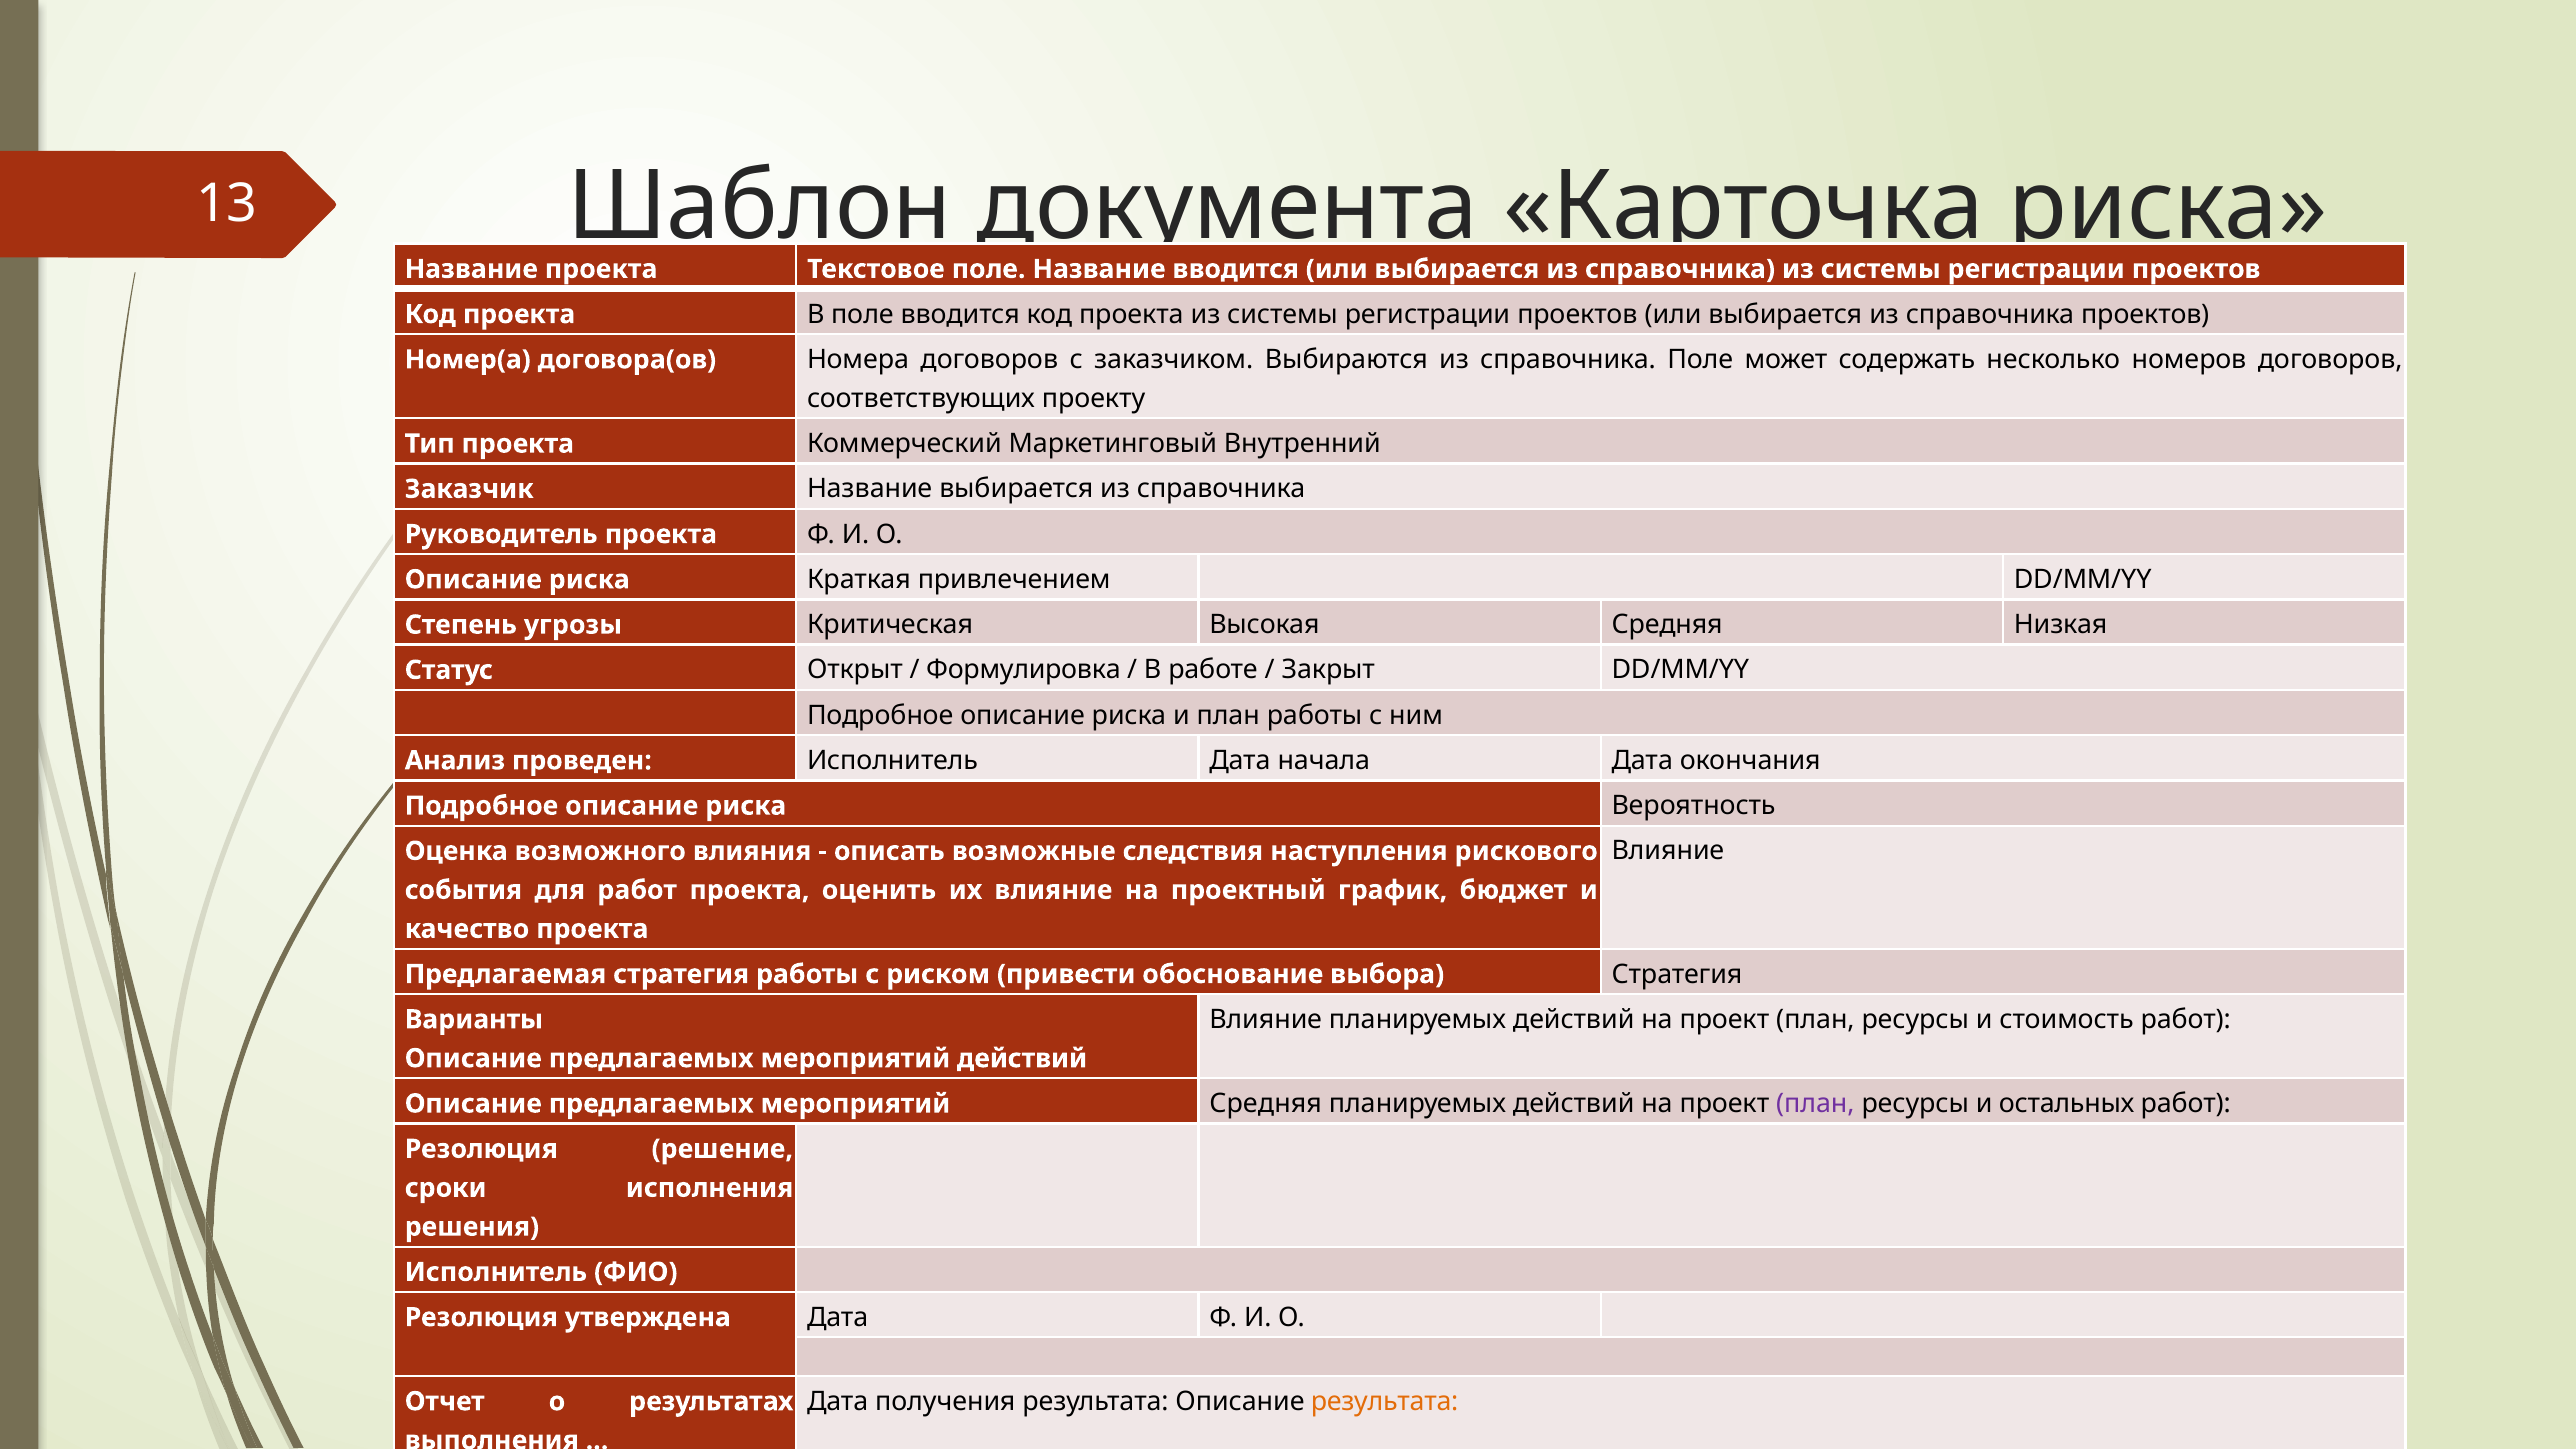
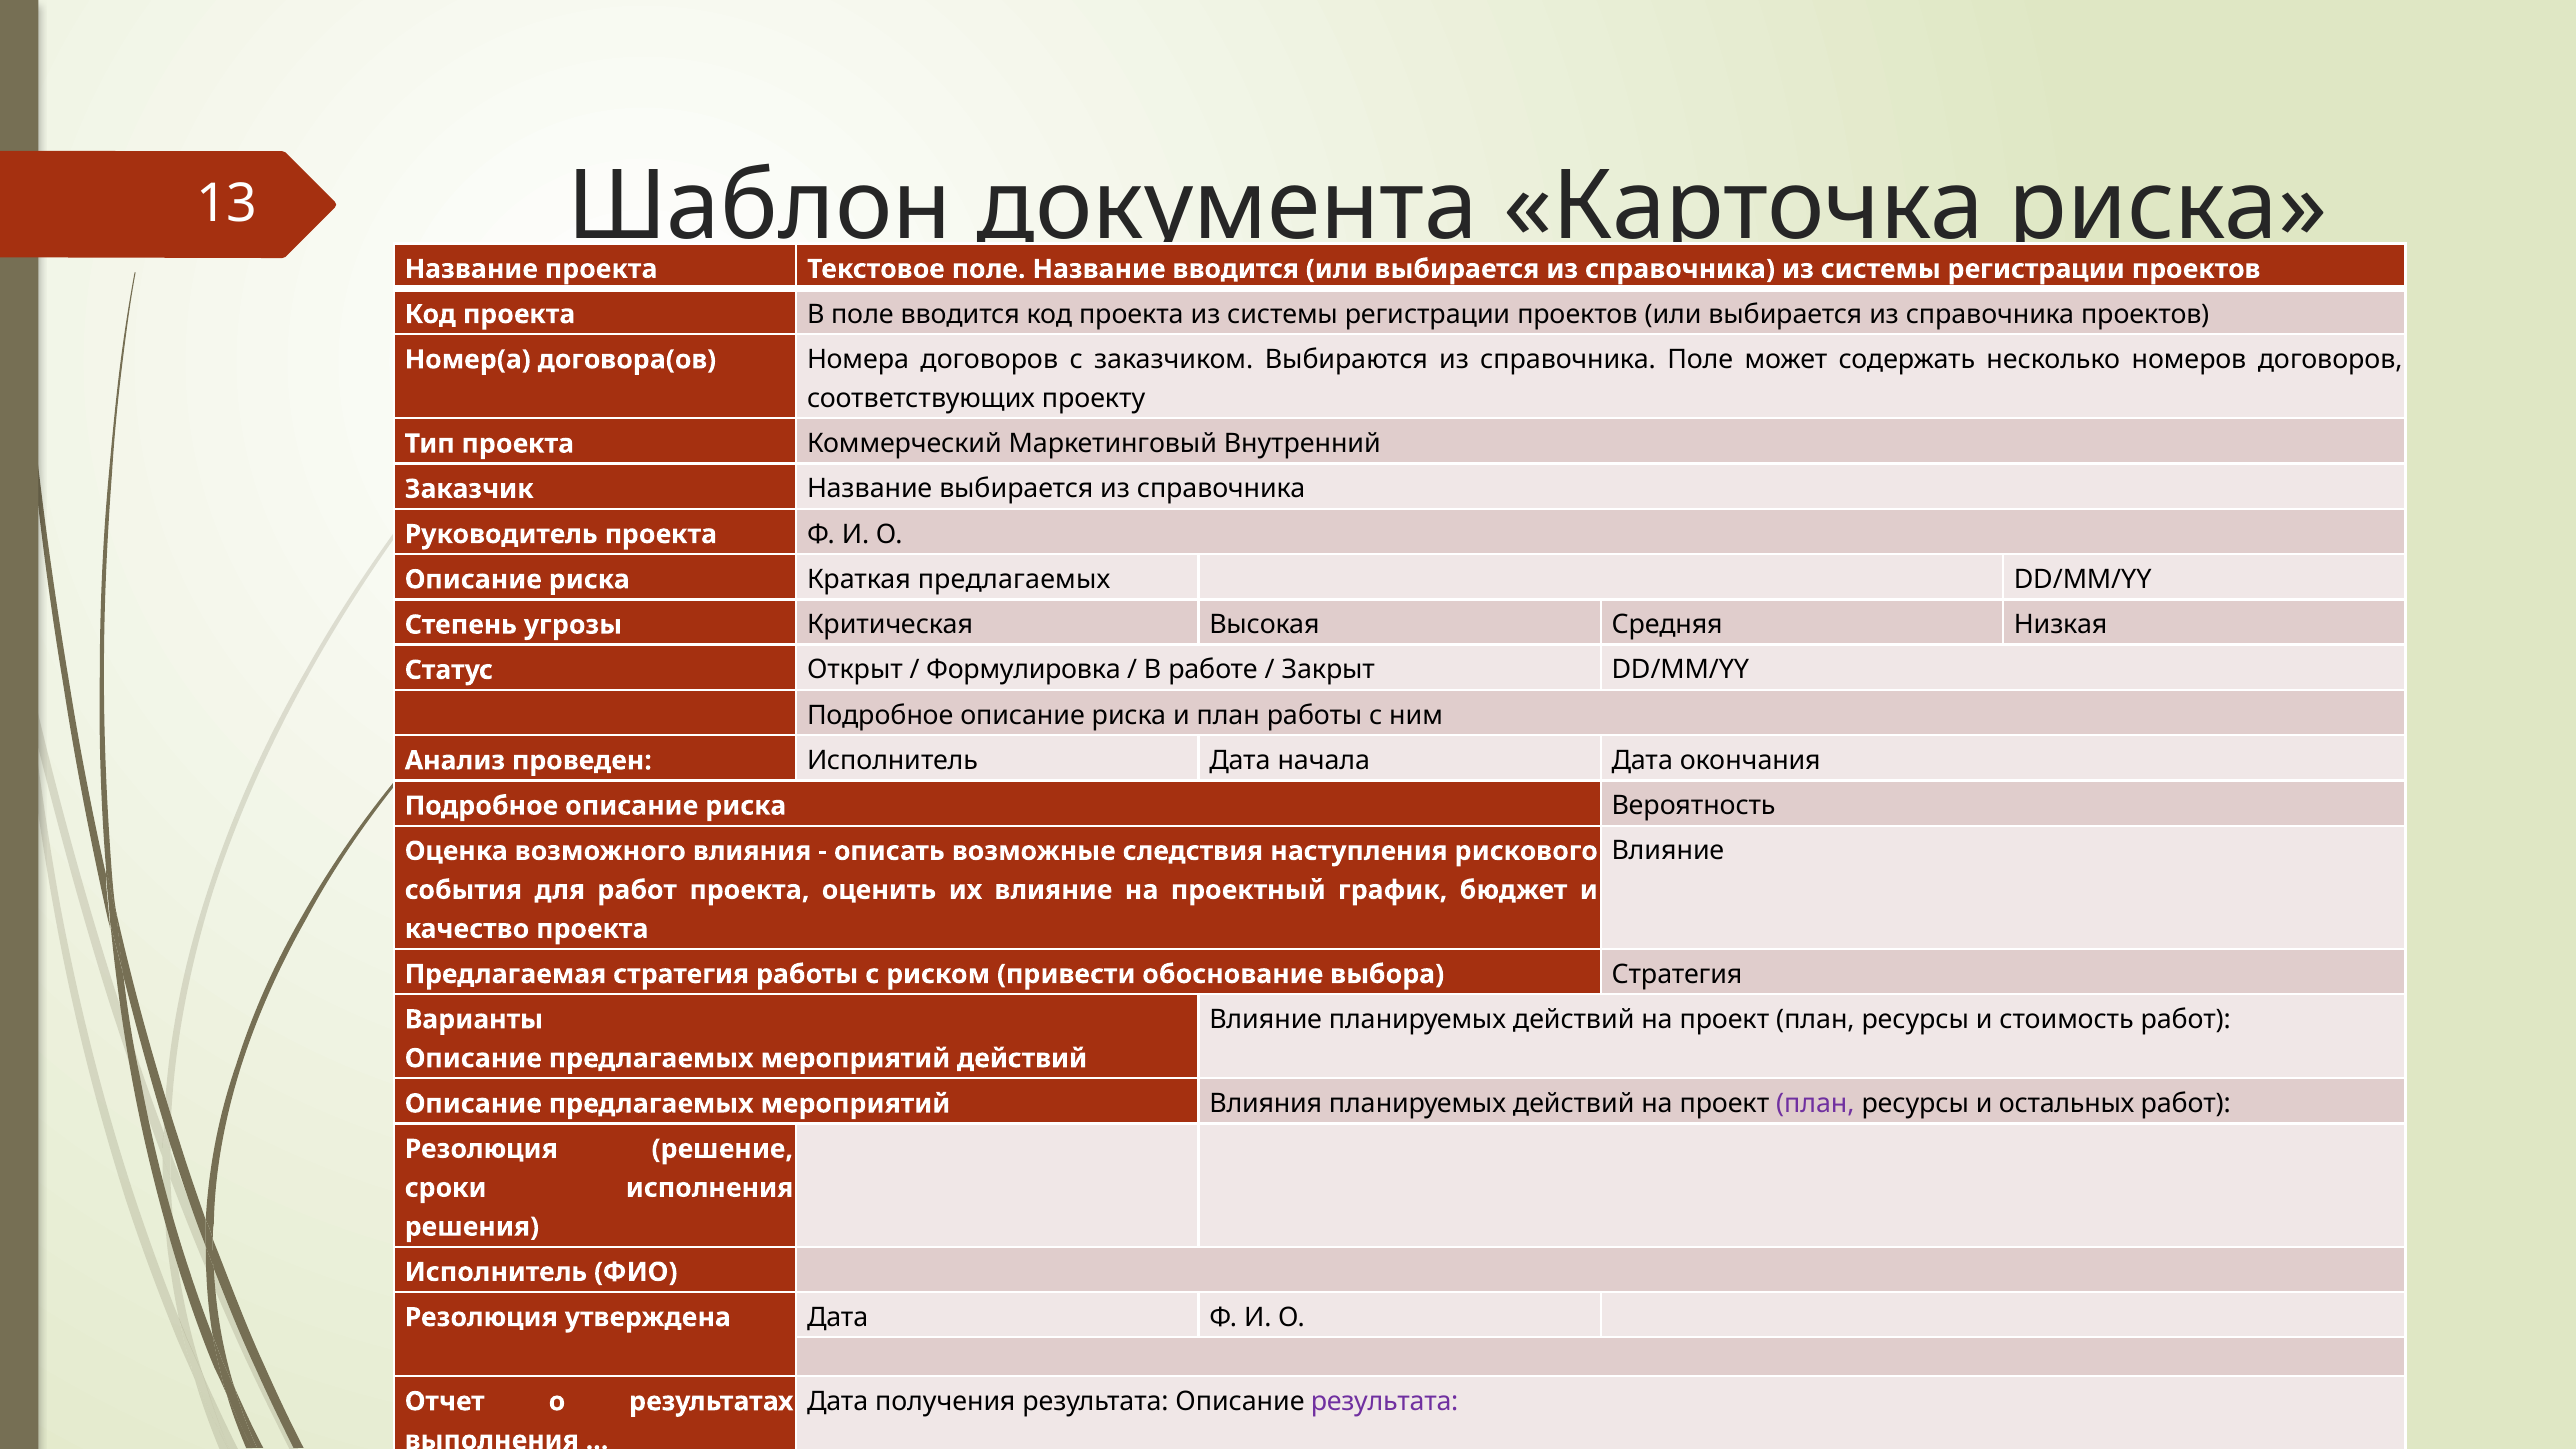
Краткая привлечением: привлечением -> предлагаемых
Средняя at (1266, 1104): Средняя -> Влияния
результата at (1385, 1401) colour: orange -> purple
